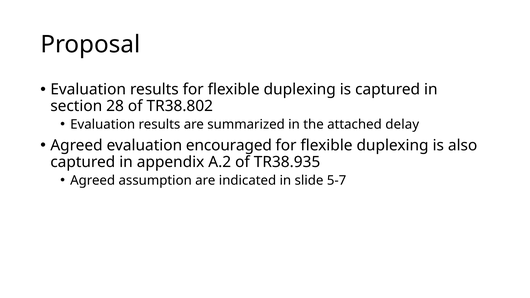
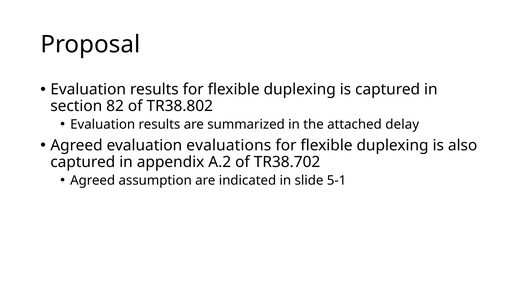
28: 28 -> 82
encouraged: encouraged -> evaluations
TR38.935: TR38.935 -> TR38.702
5-7: 5-7 -> 5-1
